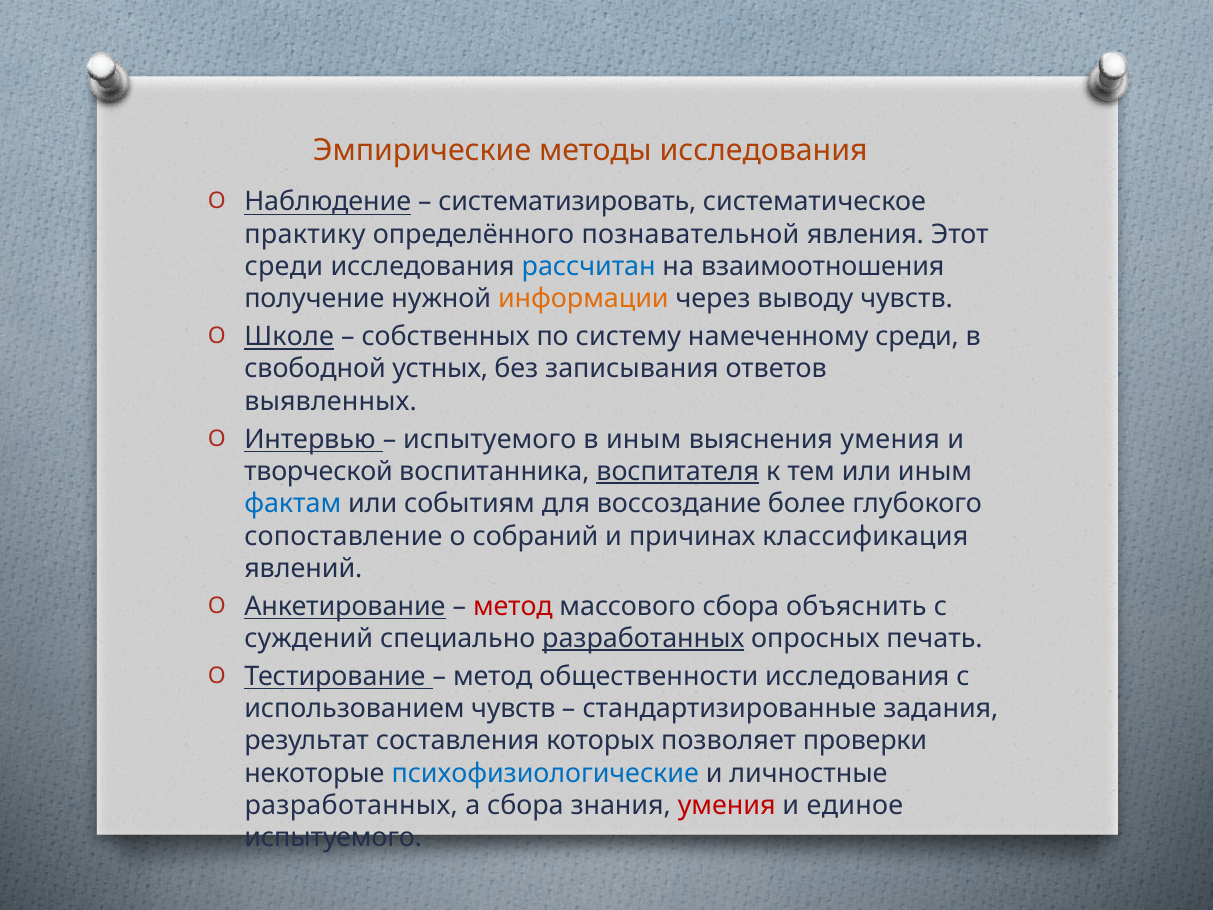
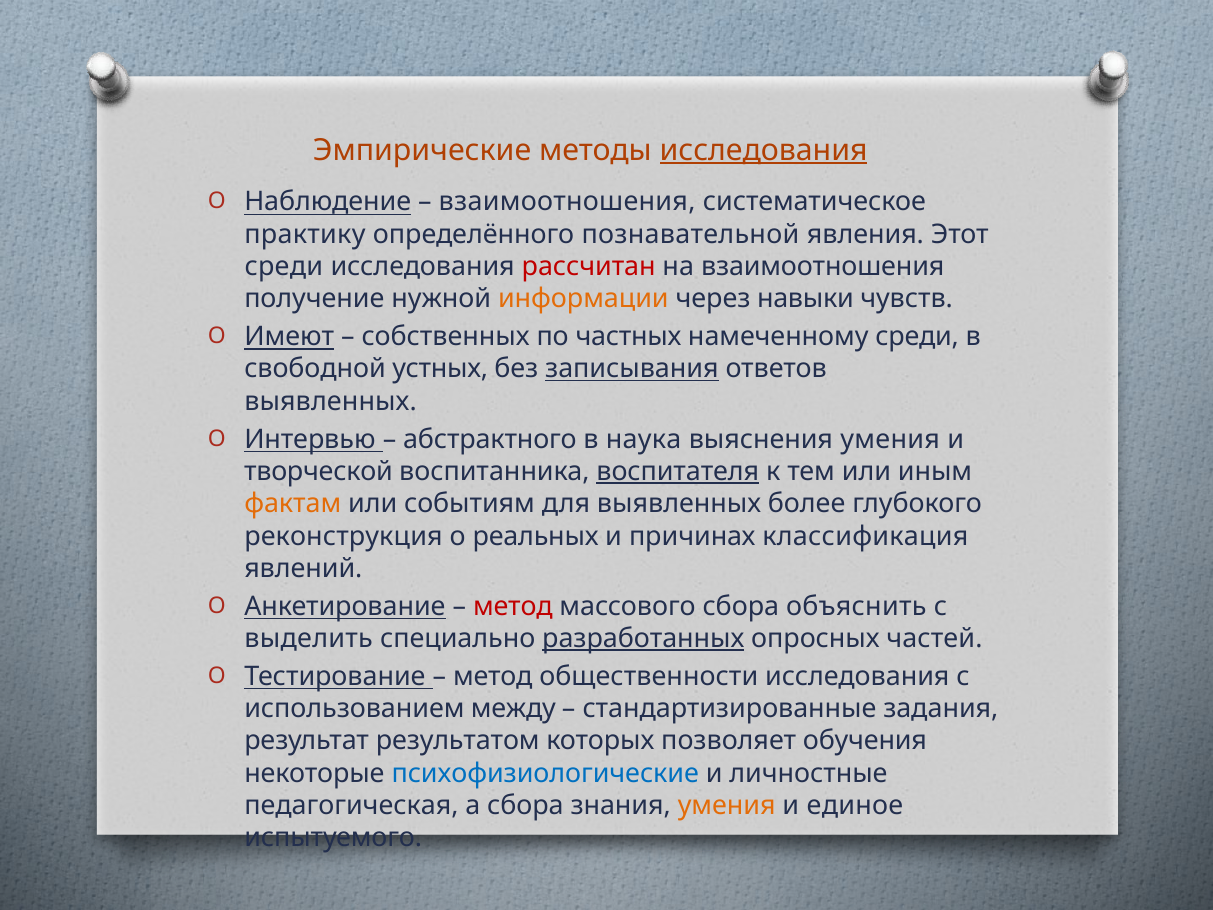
исследования at (764, 150) underline: none -> present
систематизировать at (567, 202): систематизировать -> взаимоотношения
рассчитан colour: blue -> red
выводу: выводу -> навыки
Школе: Школе -> Имеют
систему: систему -> частных
записывания underline: none -> present
испытуемого at (490, 439): испытуемого -> абстрактного
в иным: иным -> наука
фактам colour: blue -> orange
для воссоздание: воссоздание -> выявленных
сопоставление: сопоставление -> реконструкция
собраний: собраний -> реальных
суждений: суждений -> выделить
печать: печать -> частей
использованием чувств: чувств -> между
составления: составления -> результатом
проверки: проверки -> обучения
разработанных at (351, 805): разработанных -> педагогическая
умения at (727, 805) colour: red -> orange
